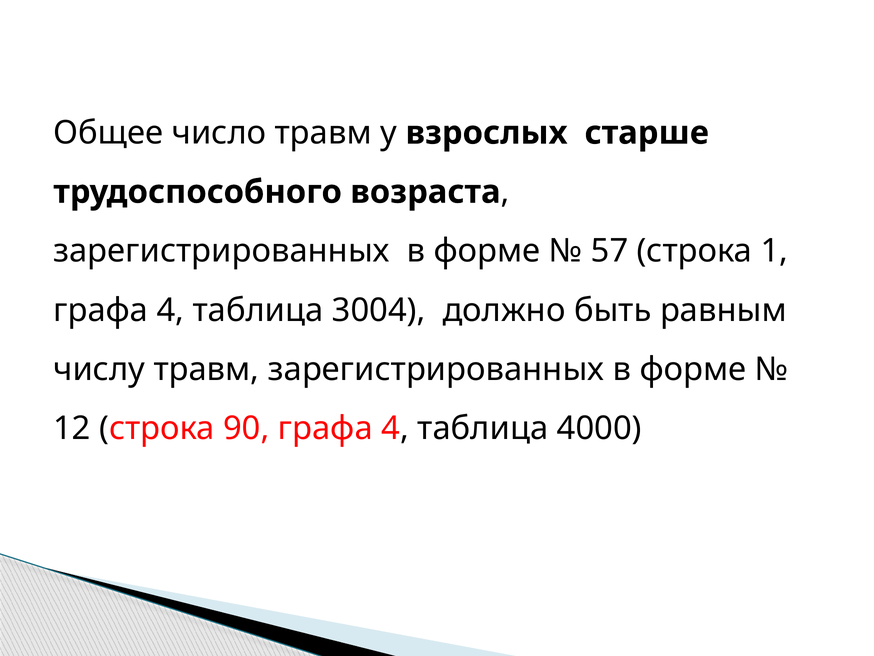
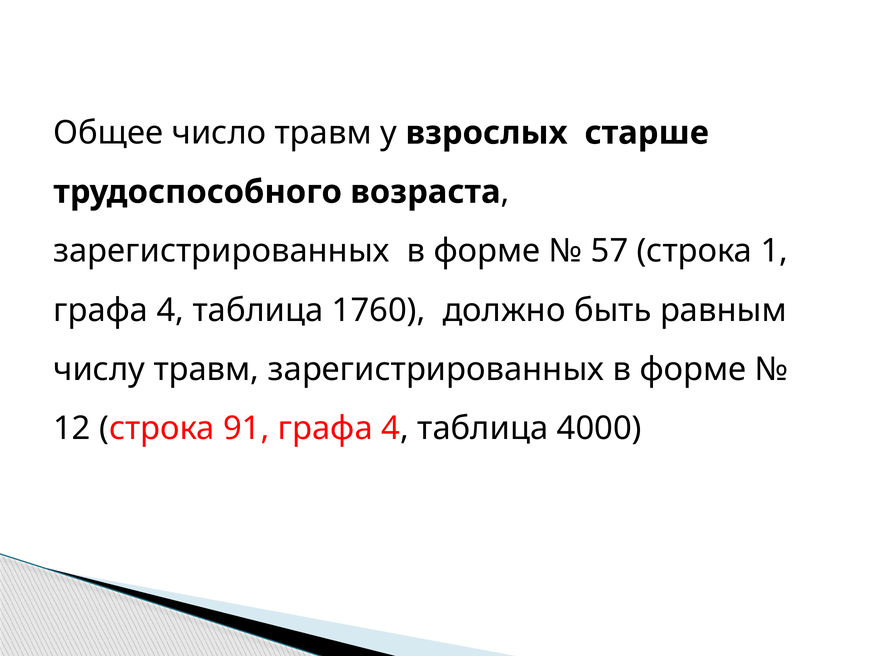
3004: 3004 -> 1760
90: 90 -> 91
